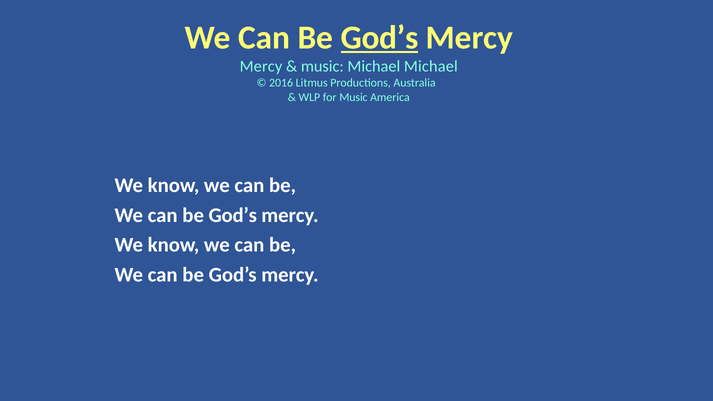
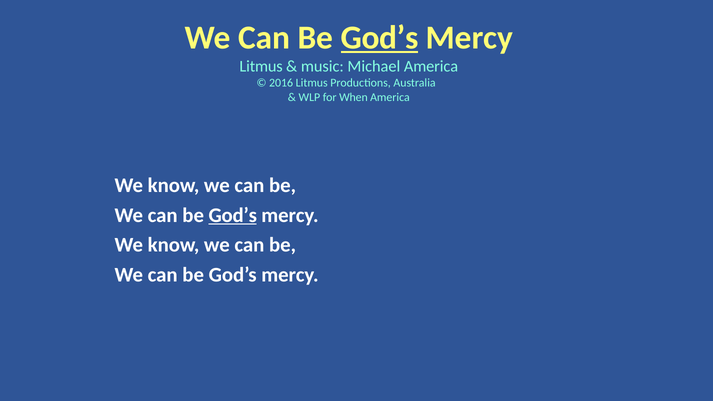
Mercy at (261, 66): Mercy -> Litmus
Michael Michael: Michael -> America
for Music: Music -> When
God’s at (233, 215) underline: none -> present
